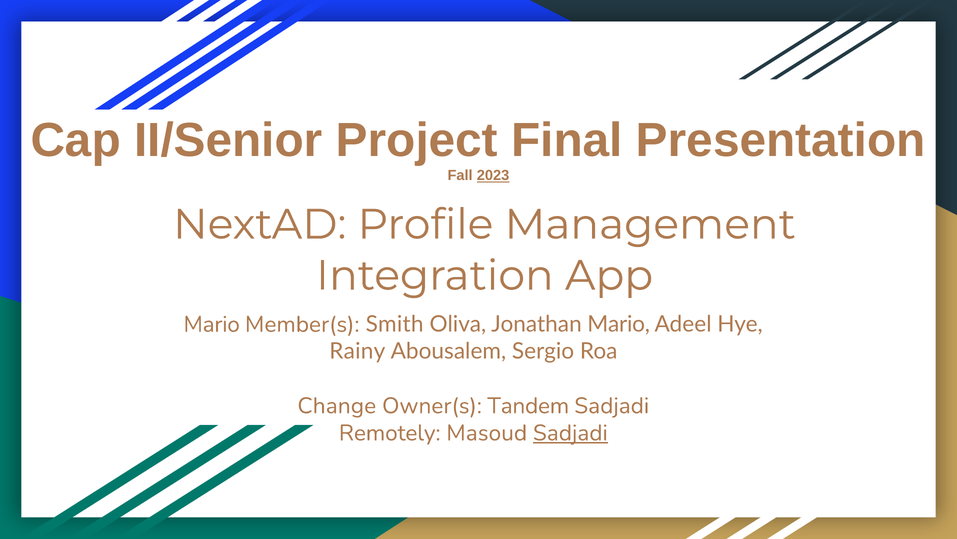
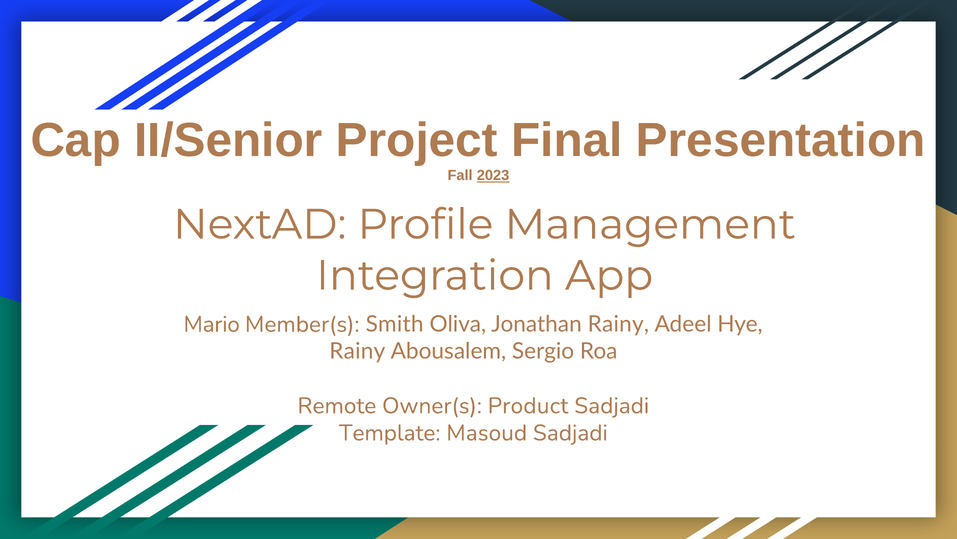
Jonathan Mario: Mario -> Rainy
Change: Change -> Remote
Tandem: Tandem -> Product
Remotely: Remotely -> Template
Sadjadi at (570, 432) underline: present -> none
